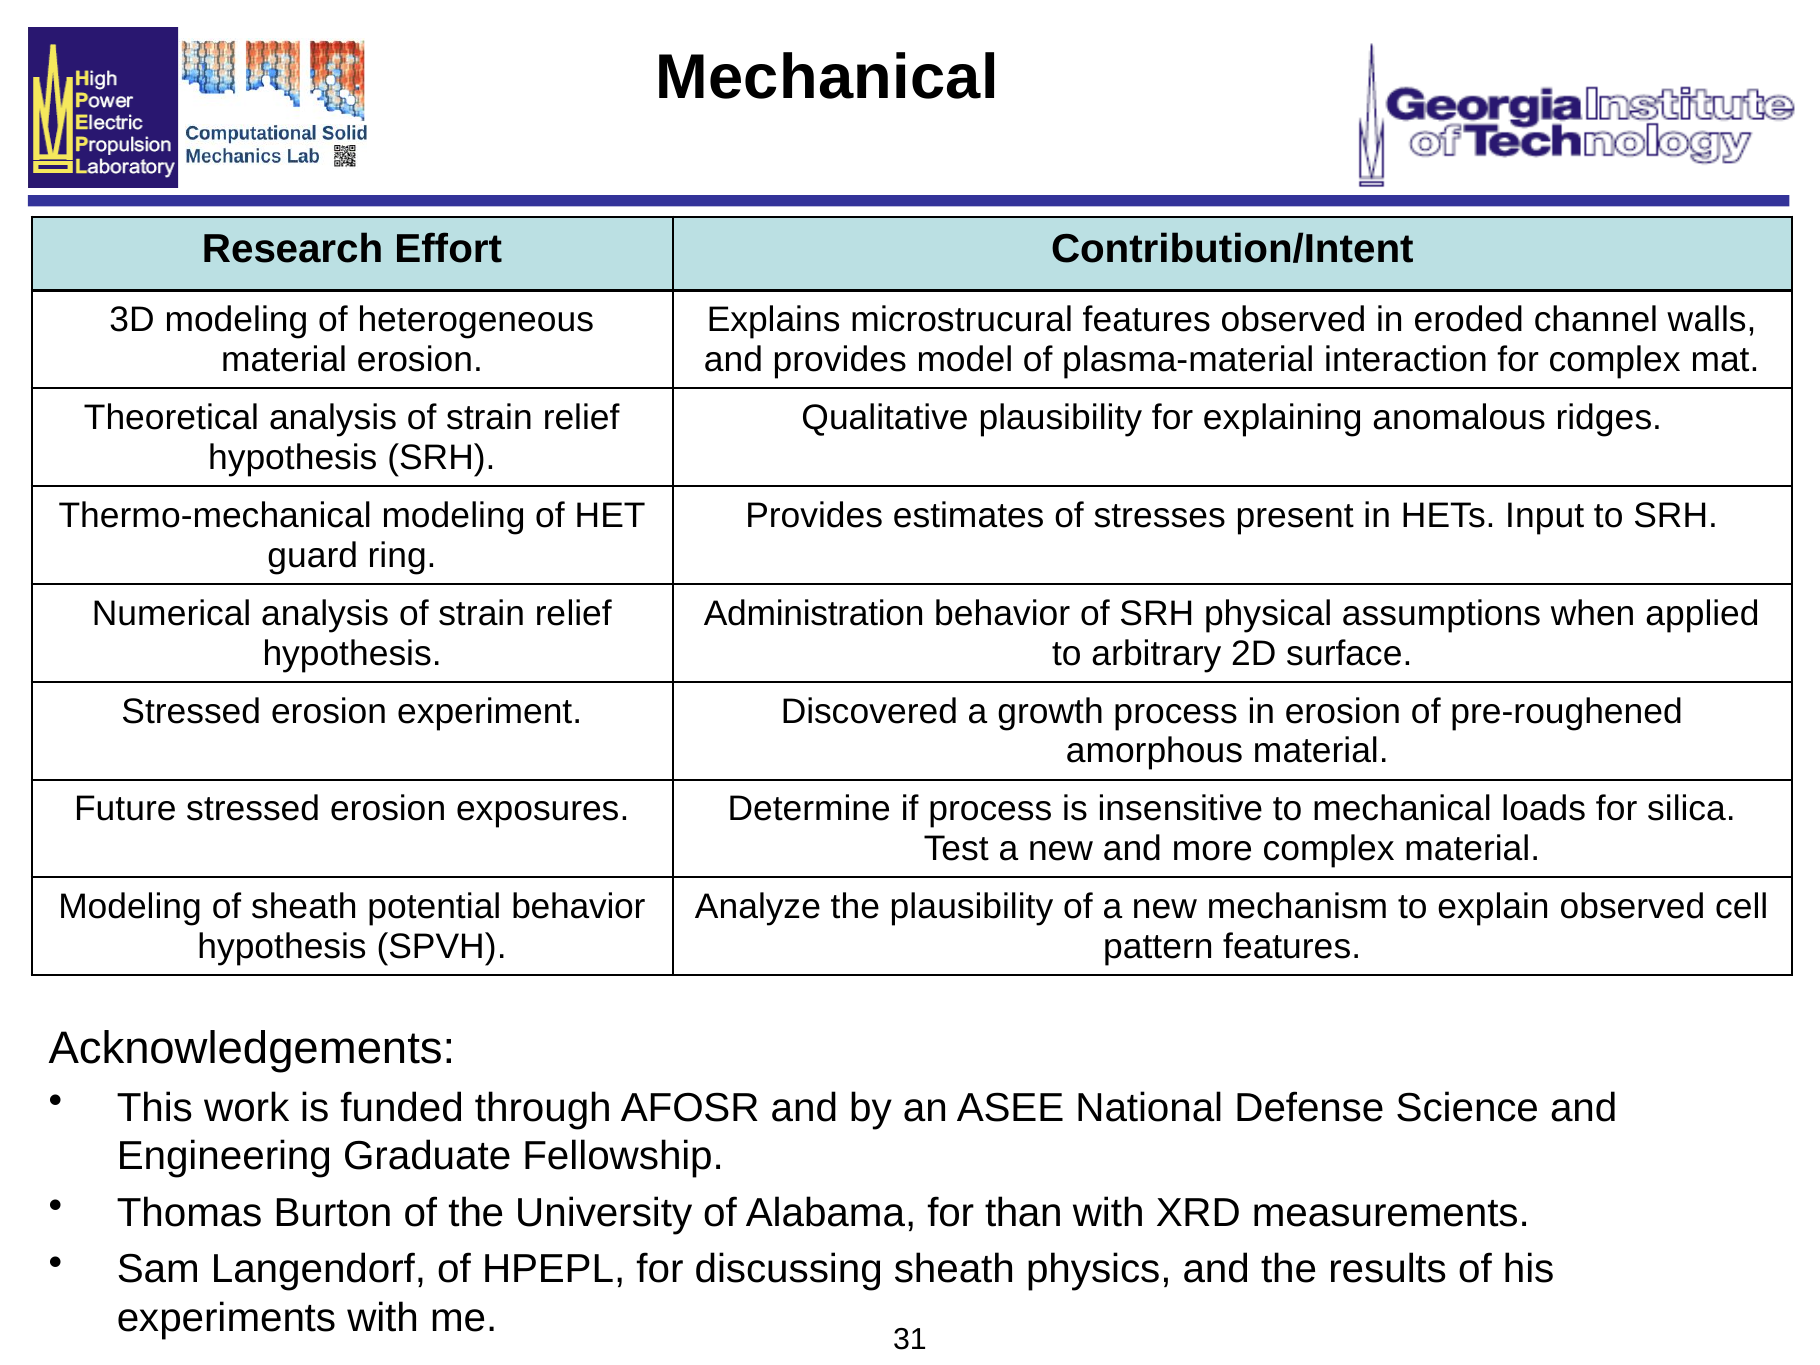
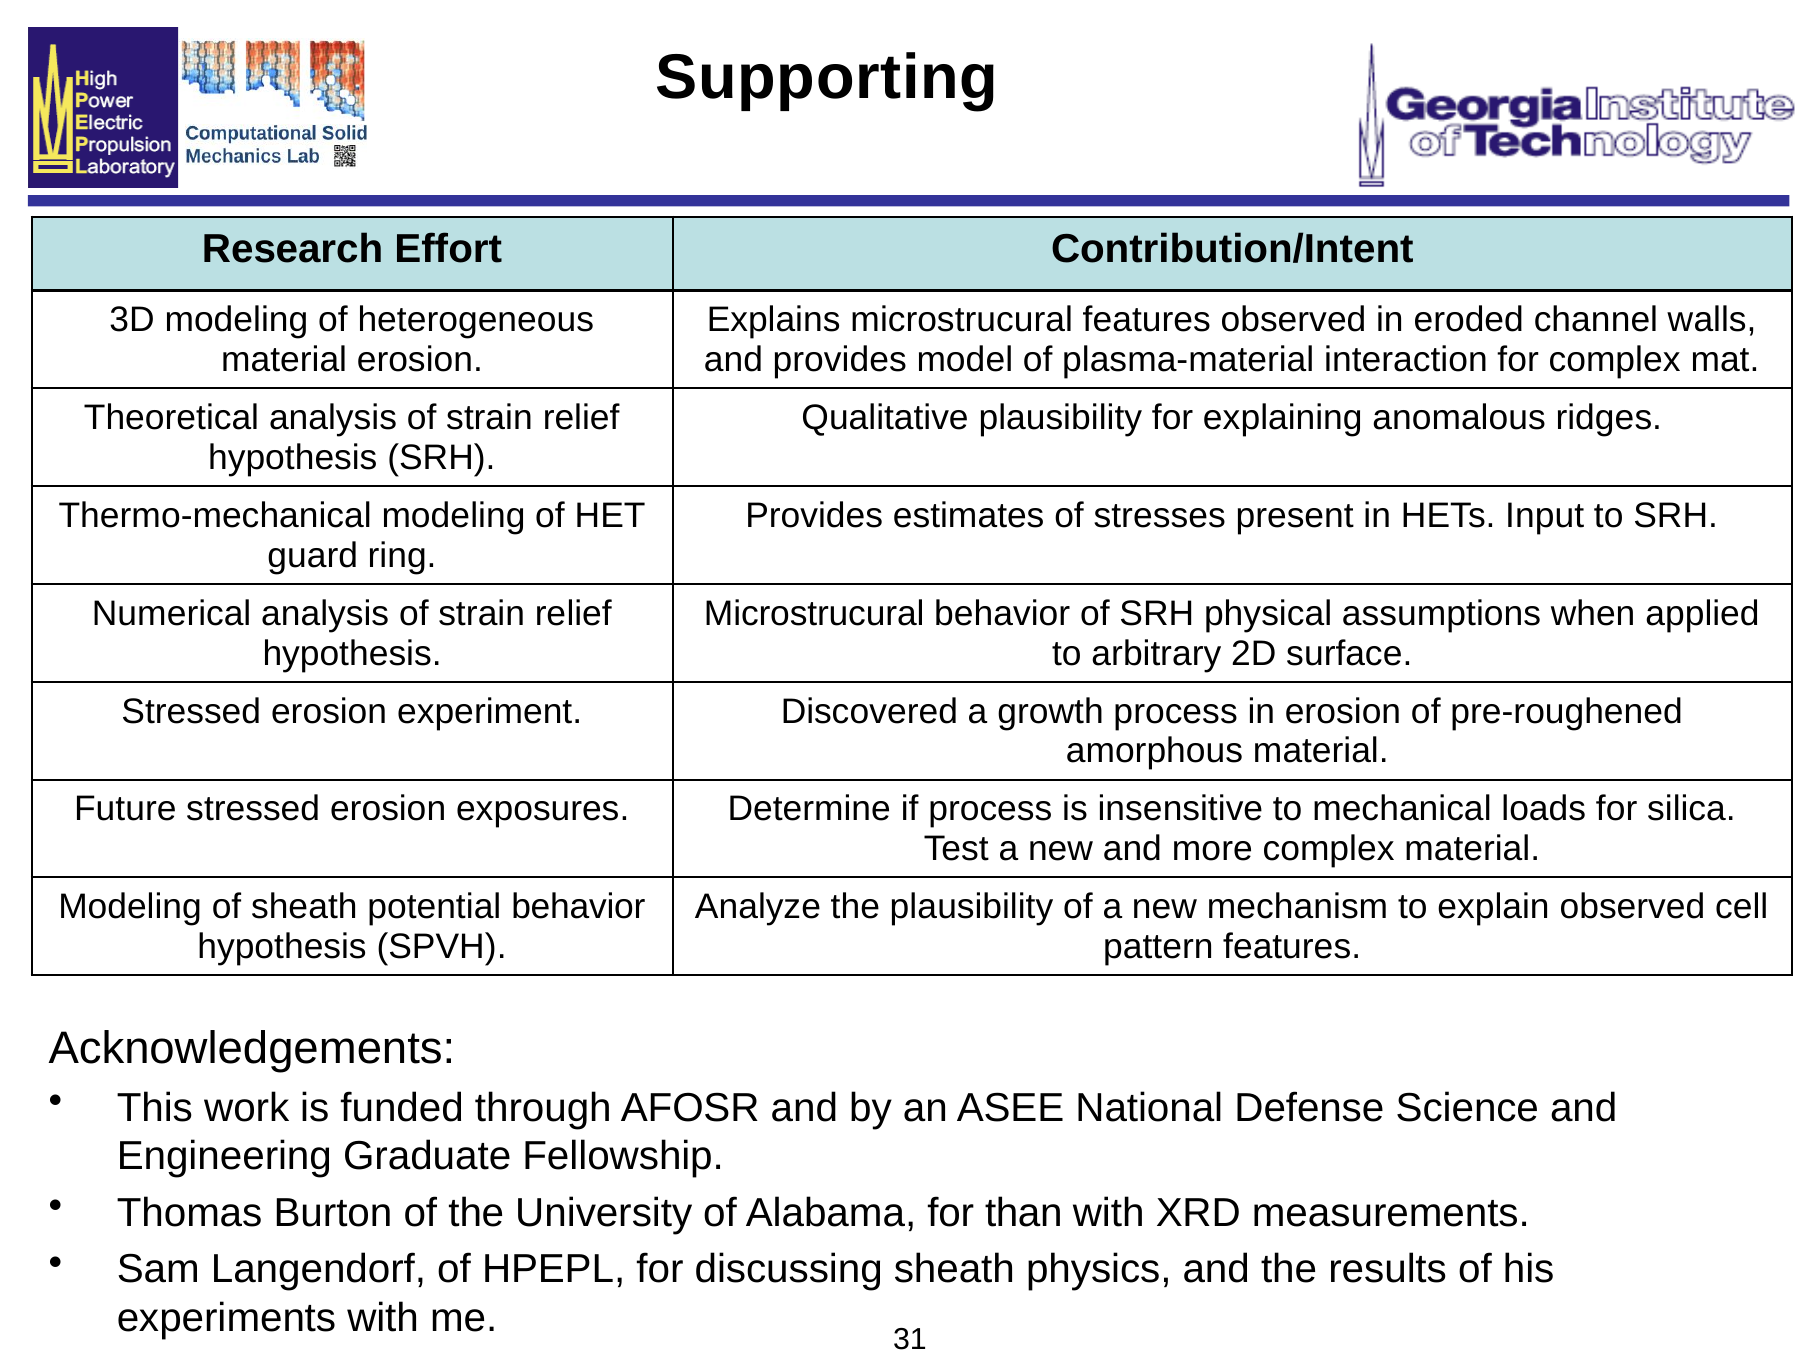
Mechanical at (827, 78): Mechanical -> Supporting
Administration at (814, 614): Administration -> Microstrucural
